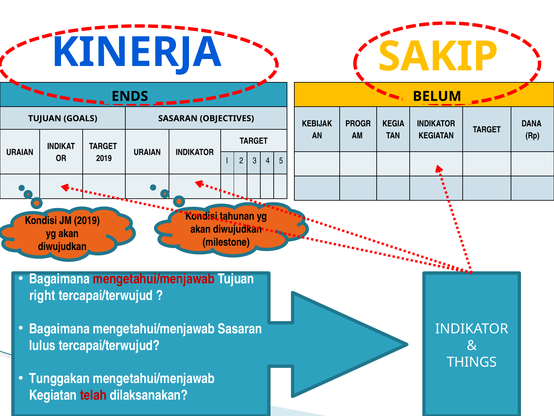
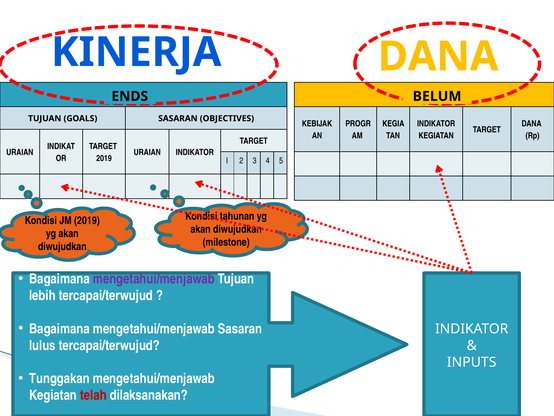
KINERJA SAKIP: SAKIP -> DANA
mengetahui/menjawab at (154, 279) colour: red -> purple
right: right -> lebih
THINGS: THINGS -> INPUTS
